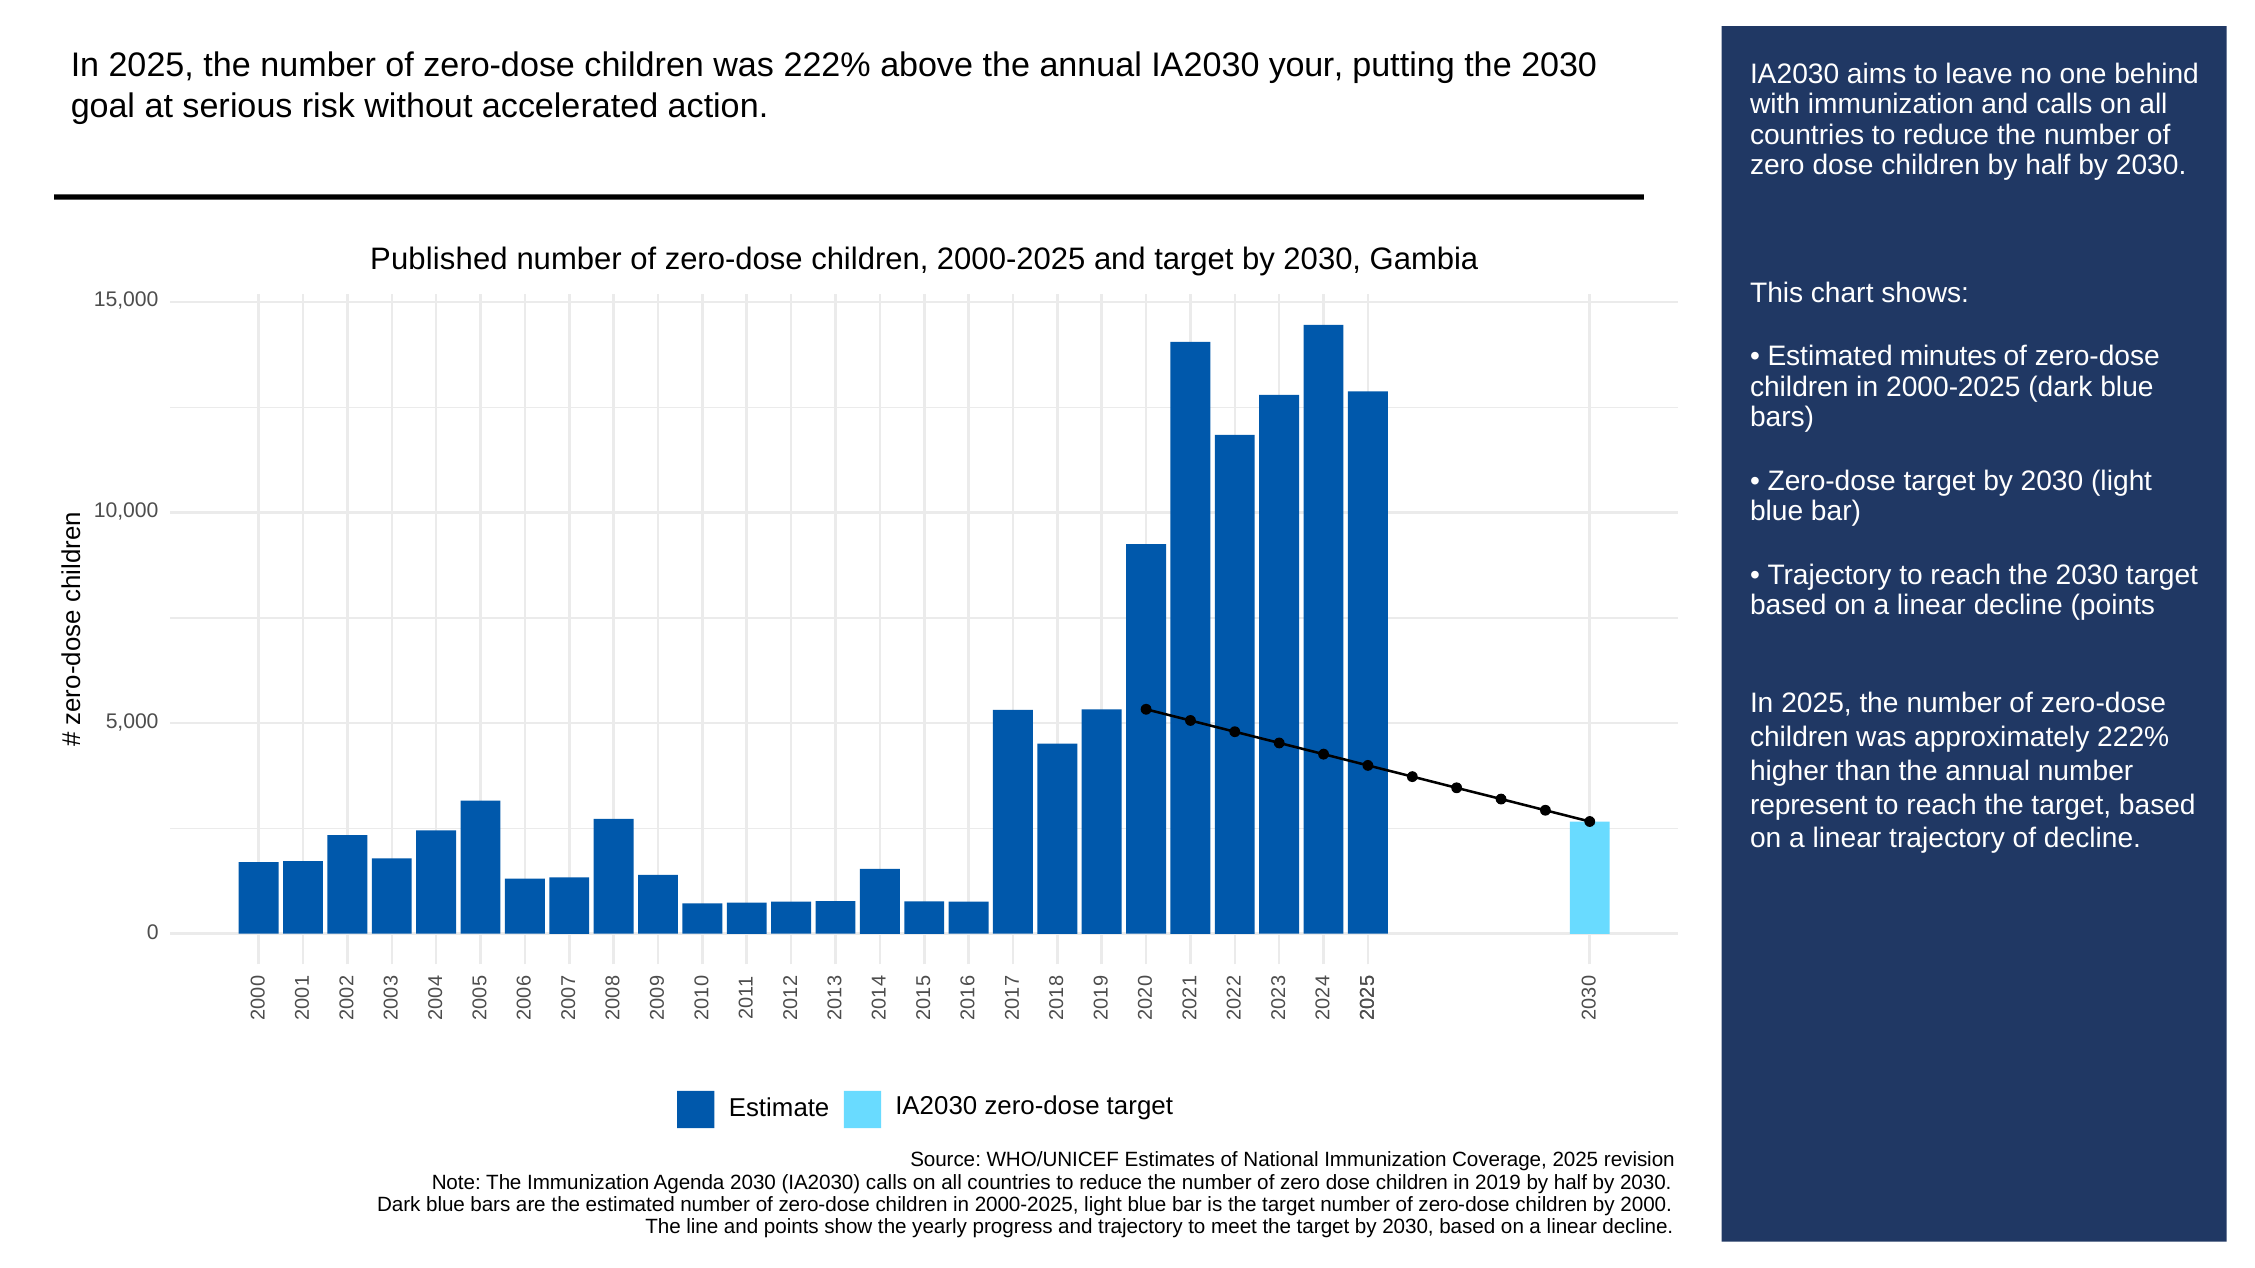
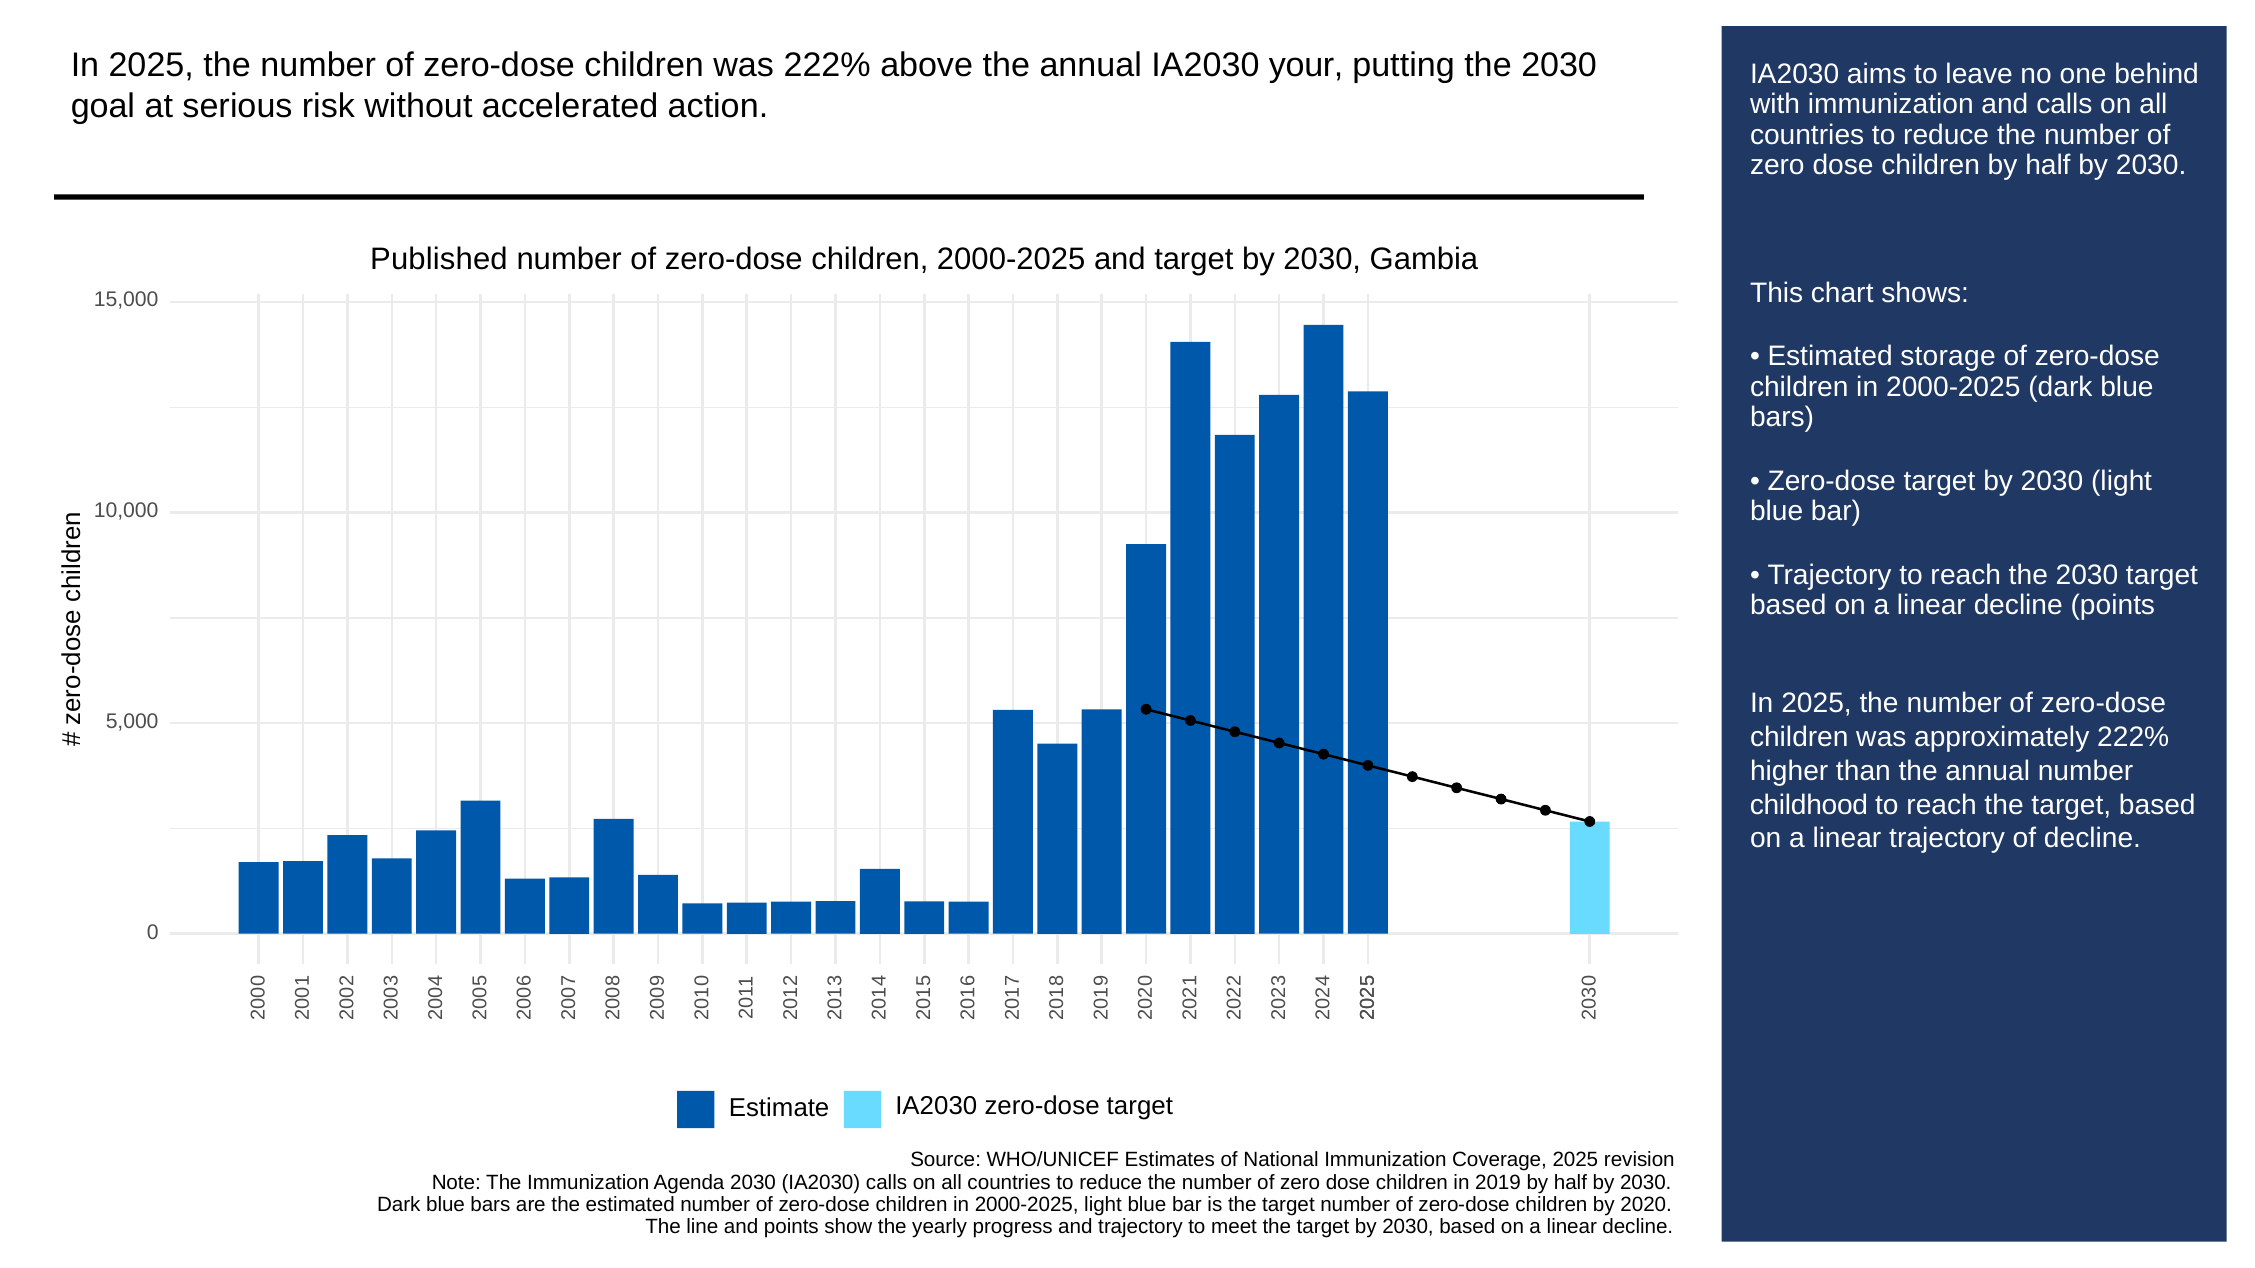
minutes: minutes -> storage
represent: represent -> childhood
2000: 2000 -> 2020
